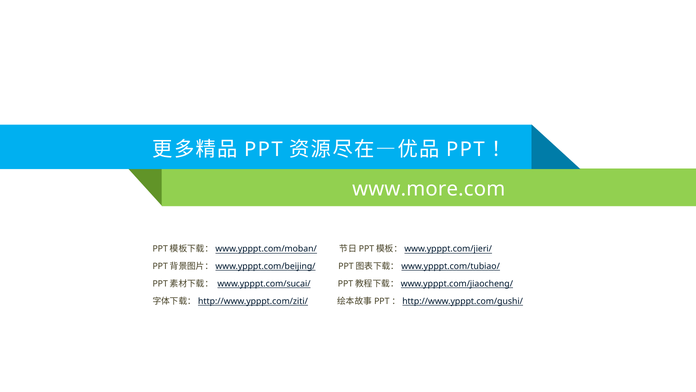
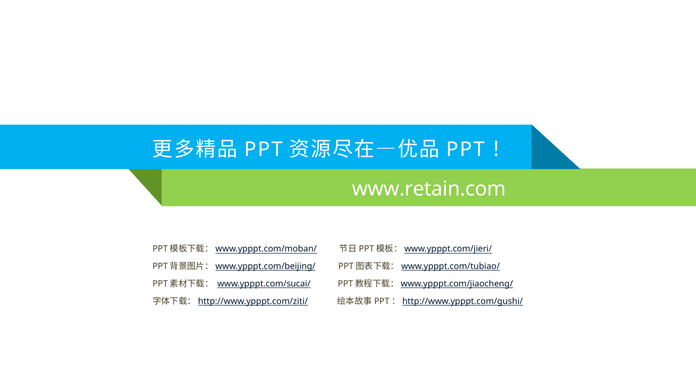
www.more.com: www.more.com -> www.retain.com
